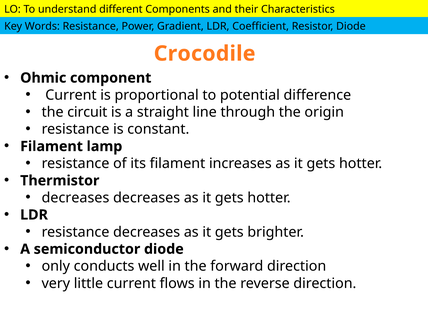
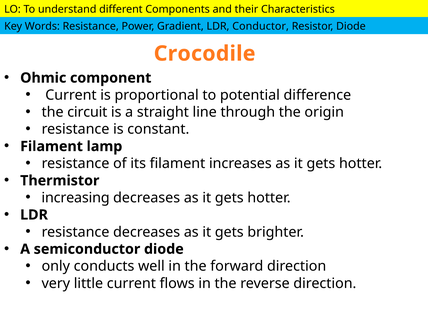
Coefficient: Coefficient -> Conductor
decreases at (75, 198): decreases -> increasing
